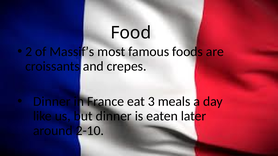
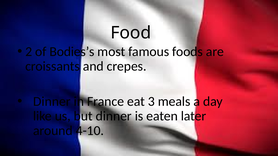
Massif’s: Massif’s -> Bodies’s
2-10: 2-10 -> 4-10
